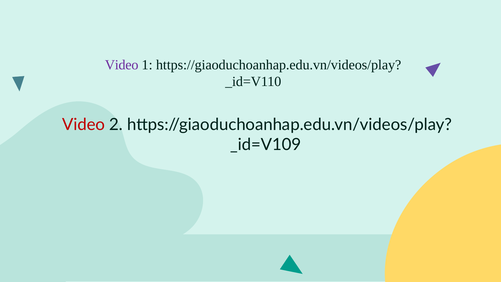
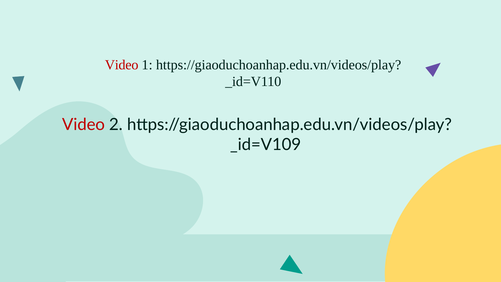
Video at (122, 65) colour: purple -> red
